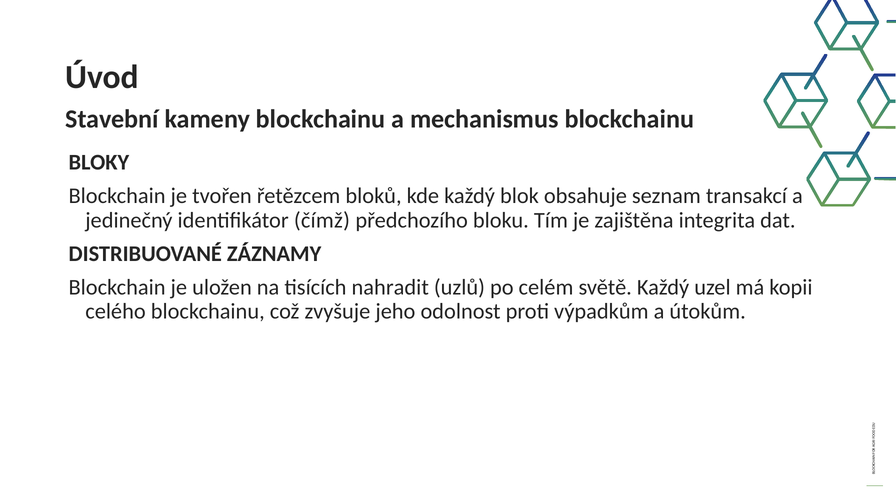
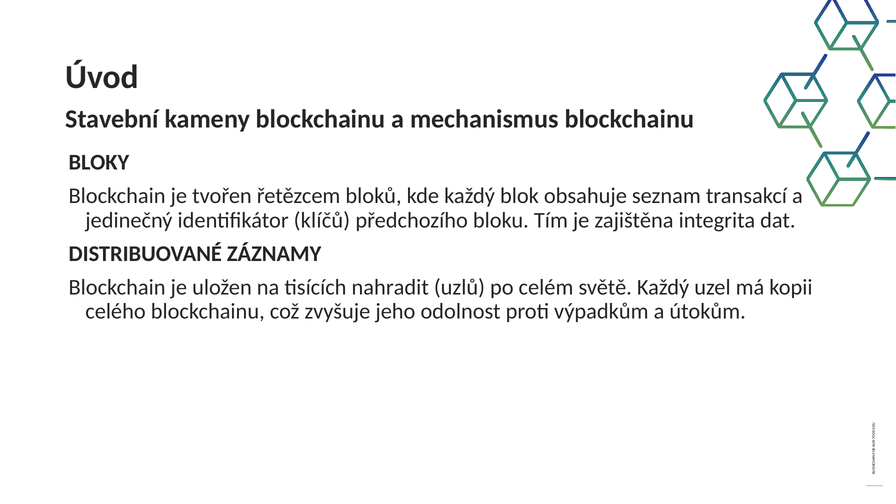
čímž: čímž -> klíčů
